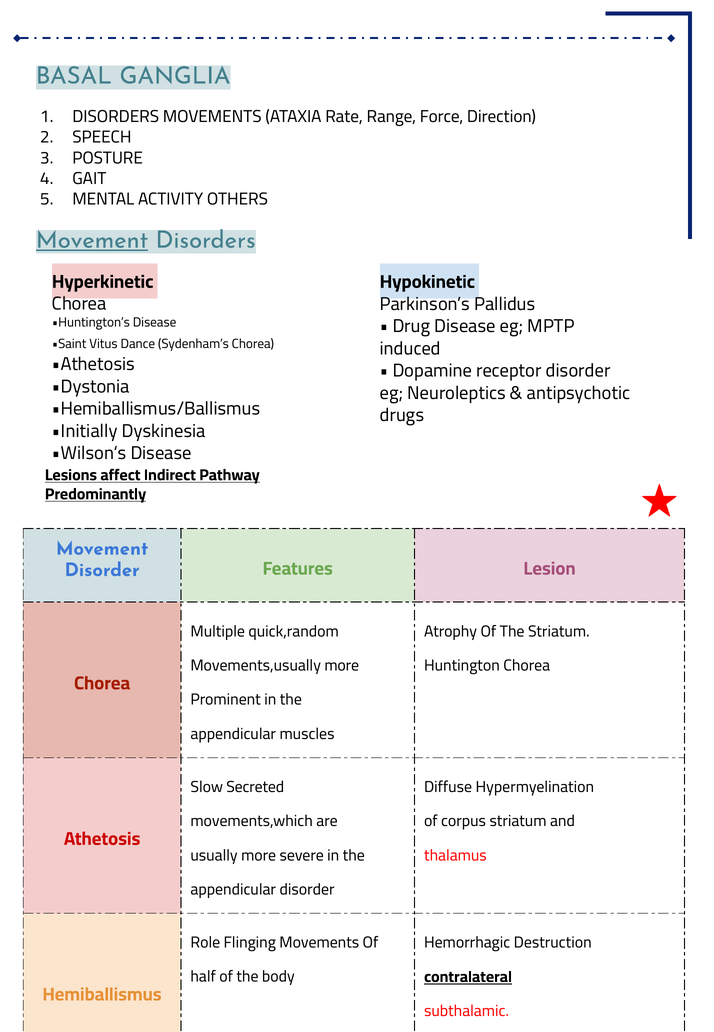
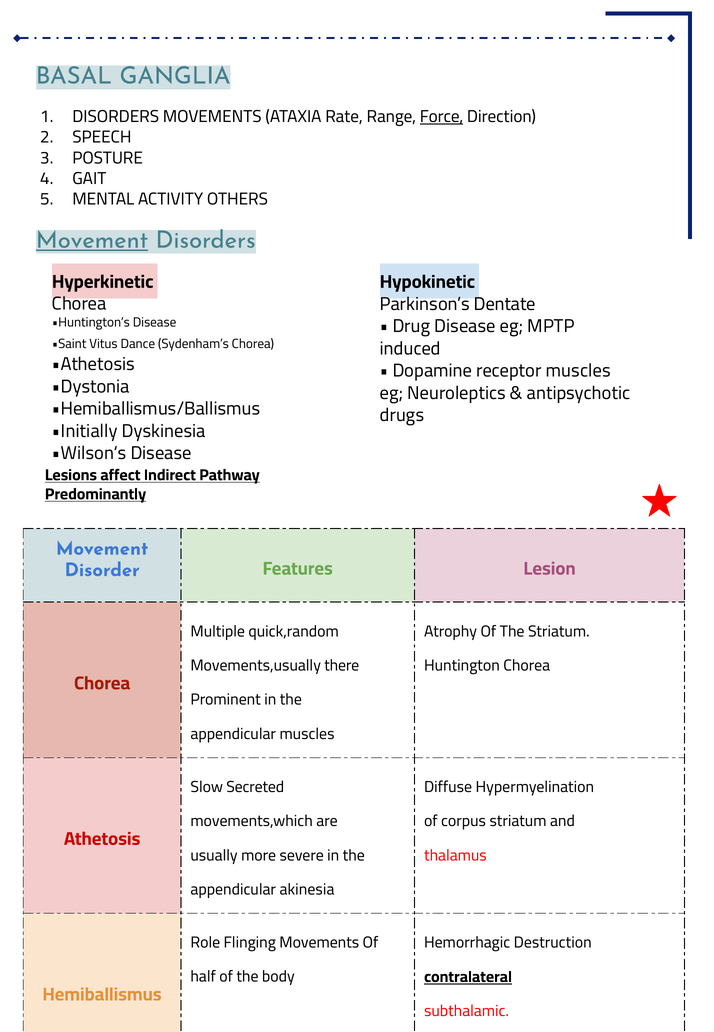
Force underline: none -> present
Pallidus: Pallidus -> Dentate
receptor disorder: disorder -> muscles
Movements,usually more: more -> there
appendicular disorder: disorder -> akinesia
